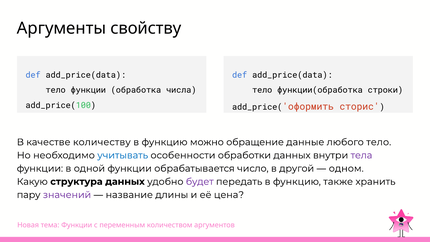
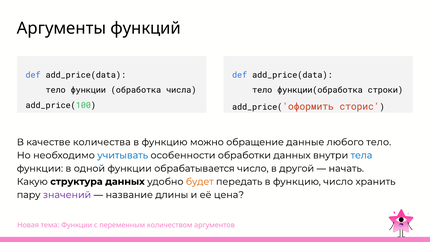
свойству: свойству -> функций
количеству: количеству -> количества
тела colour: purple -> blue
одном: одном -> начать
будет colour: purple -> orange
функцию также: также -> число
